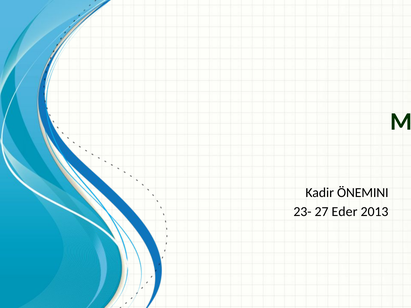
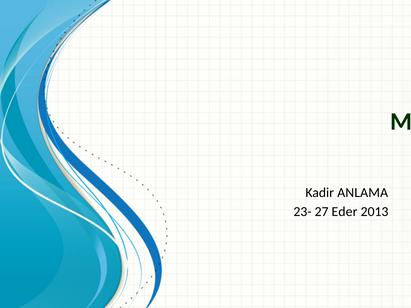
ÖNEMINI: ÖNEMINI -> ANLAMA
